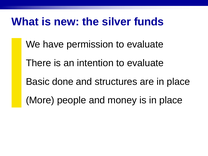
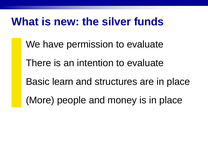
done: done -> learn
